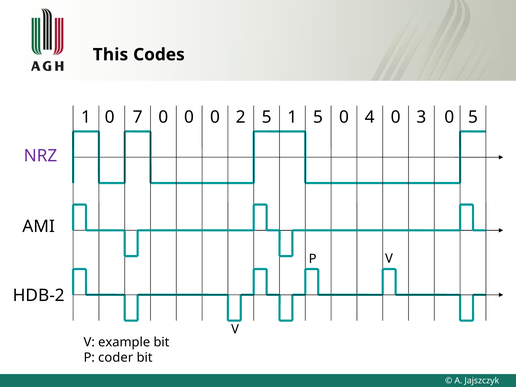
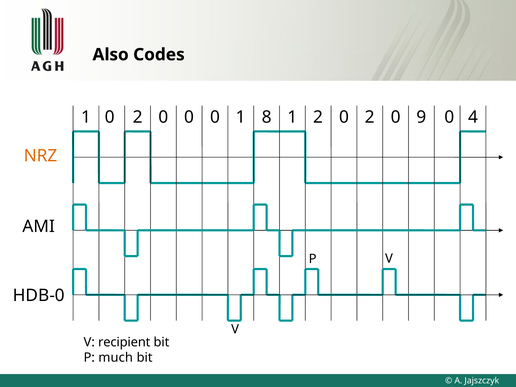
This: This -> Also
7 at (138, 117): 7 -> 2
0 2: 2 -> 1
5 at (267, 117): 5 -> 8
1 5: 5 -> 2
4 at (370, 117): 4 -> 2
3: 3 -> 9
5 at (473, 117): 5 -> 4
NRZ colour: purple -> orange
HDB-2: HDB-2 -> HDB-0
example: example -> recipient
coder: coder -> much
